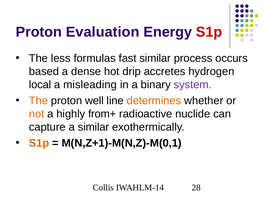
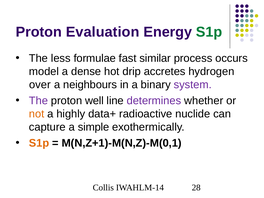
S1p at (209, 32) colour: red -> green
formulas: formulas -> formulae
based: based -> model
local: local -> over
misleading: misleading -> neighbours
The at (38, 101) colour: orange -> purple
determines colour: orange -> purple
from+: from+ -> data+
a similar: similar -> simple
